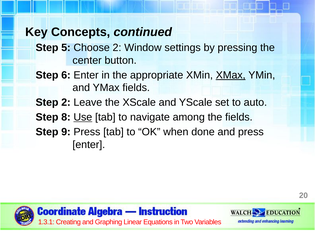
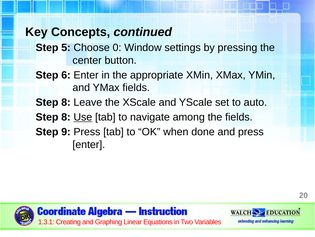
Choose 2: 2 -> 0
XMax underline: present -> none
2 at (66, 102): 2 -> 8
